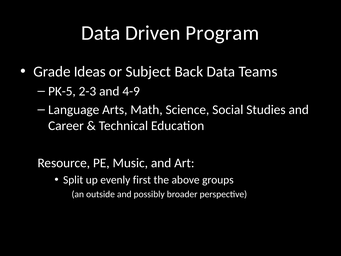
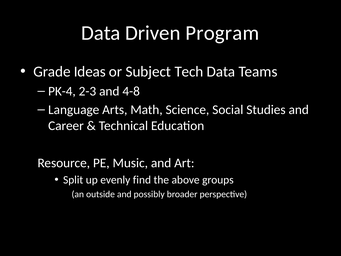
Back: Back -> Tech
PK-5: PK-5 -> PK-4
4-9: 4-9 -> 4-8
first: first -> find
